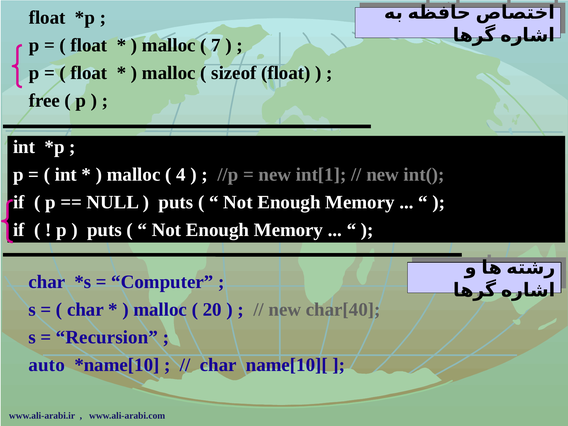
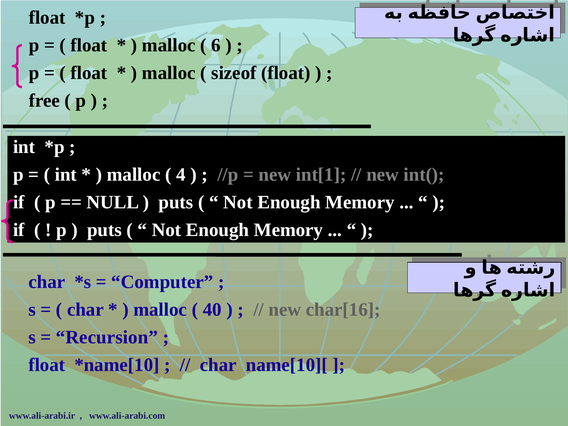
7: 7 -> 6
20: 20 -> 40
char[40: char[40 -> char[16
auto at (47, 365): auto -> float
